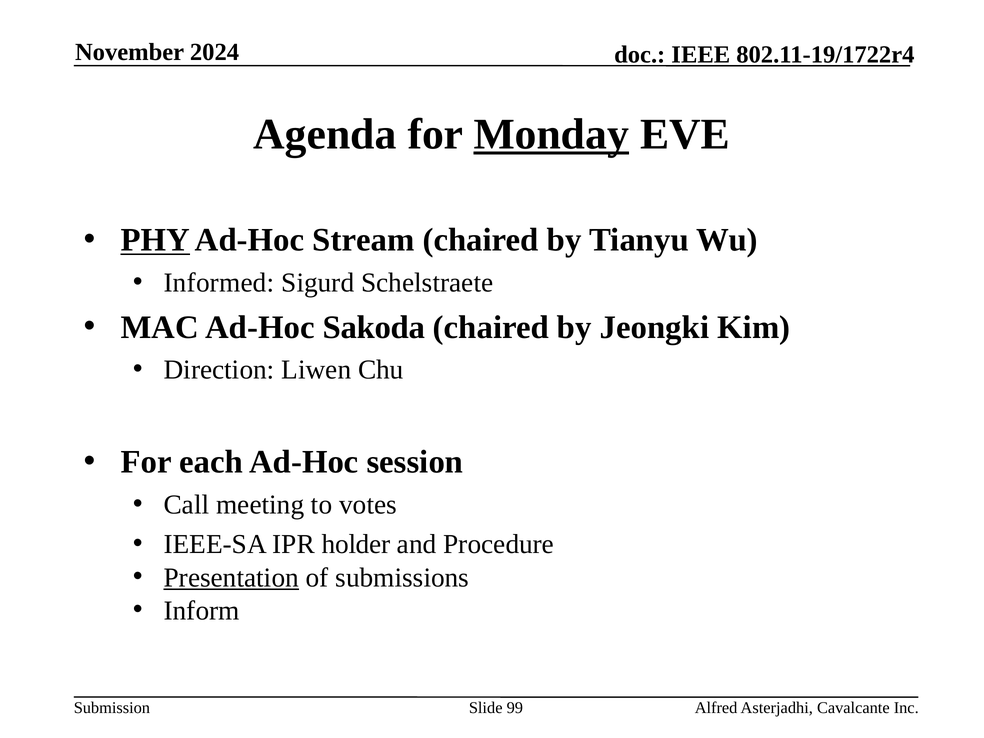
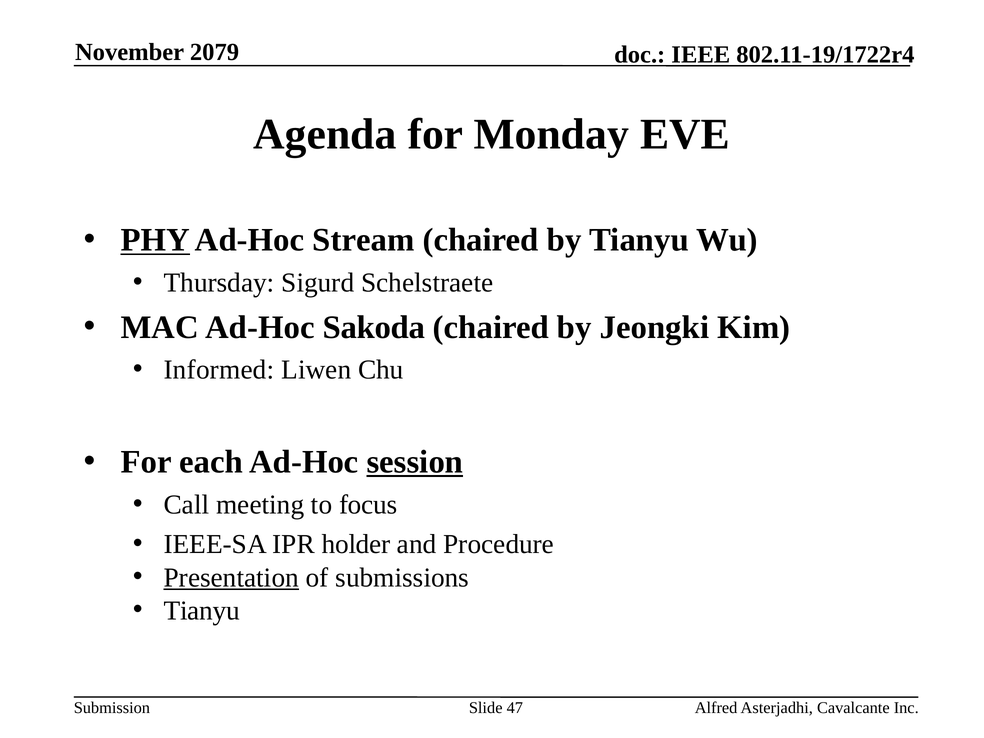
2024: 2024 -> 2079
Monday underline: present -> none
Informed: Informed -> Thursday
Direction: Direction -> Informed
session underline: none -> present
votes: votes -> focus
Inform at (202, 611): Inform -> Tianyu
99: 99 -> 47
